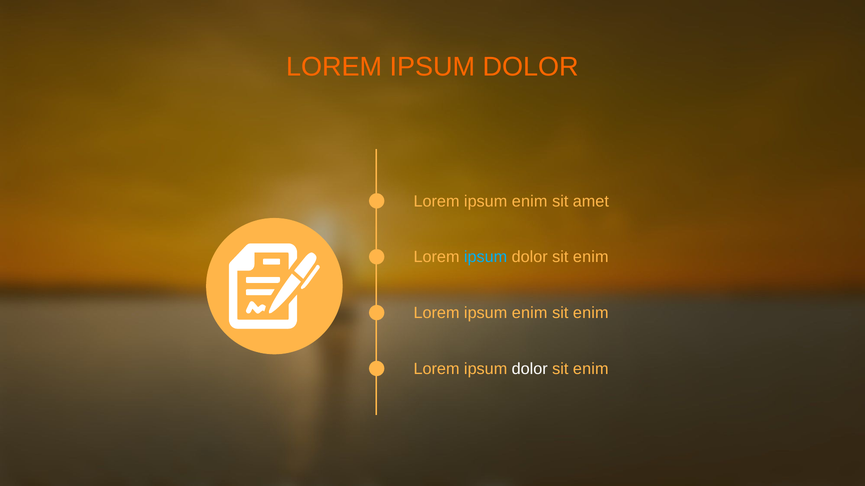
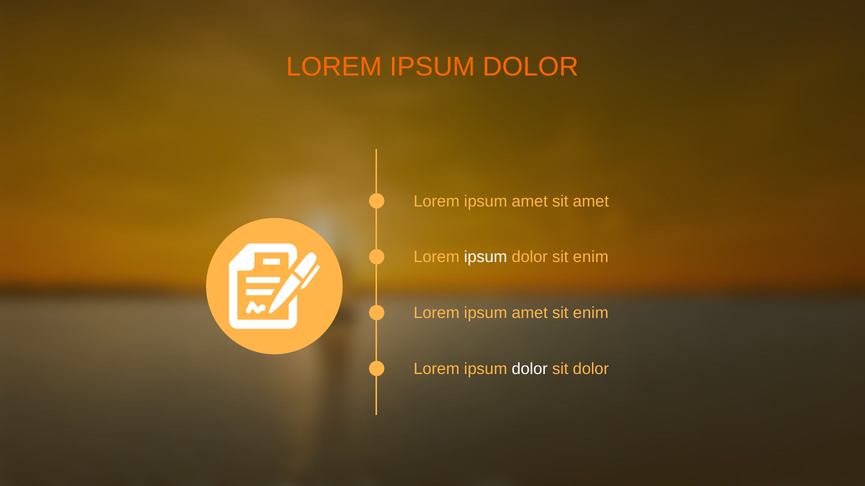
enim at (530, 202): enim -> amet
ipsum at (486, 257) colour: light blue -> white
enim at (530, 313): enim -> amet
enim at (591, 369): enim -> dolor
